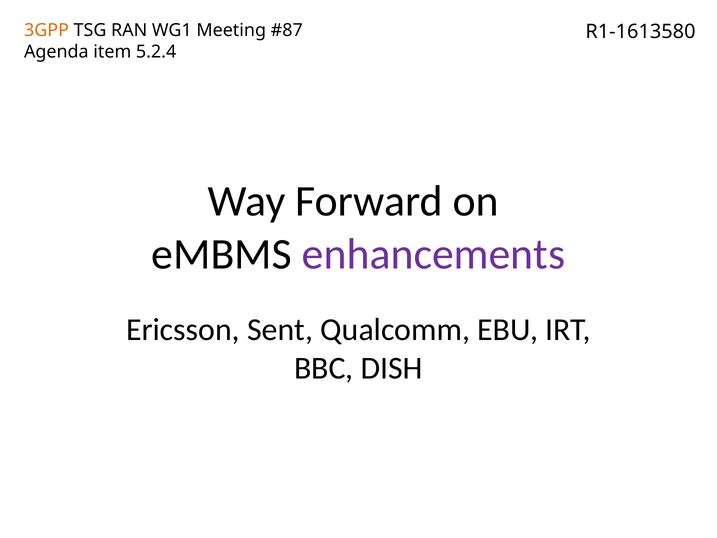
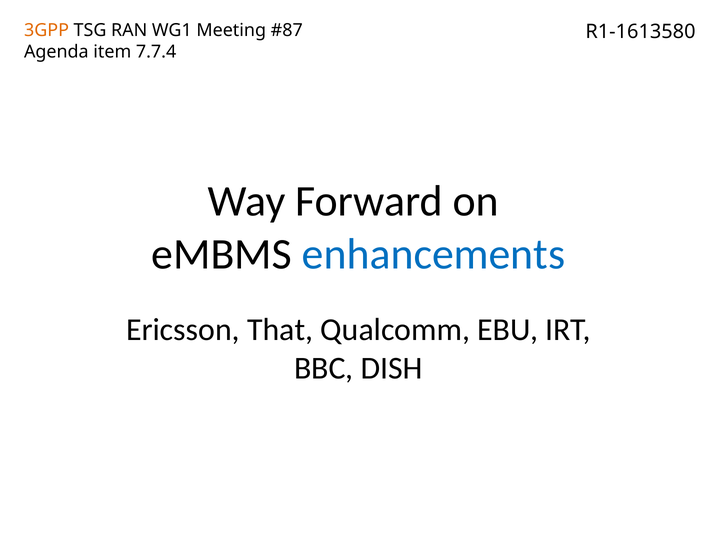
5.2.4: 5.2.4 -> 7.7.4
enhancements colour: purple -> blue
Sent: Sent -> That
